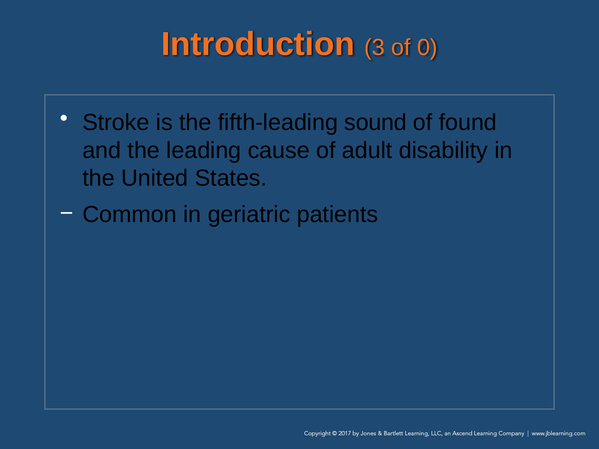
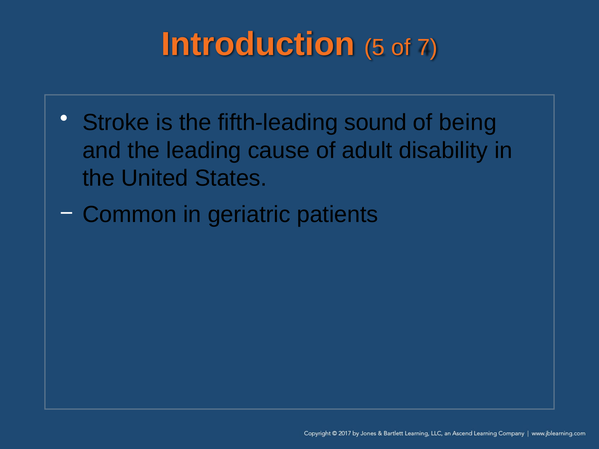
3: 3 -> 5
0: 0 -> 7
found: found -> being
